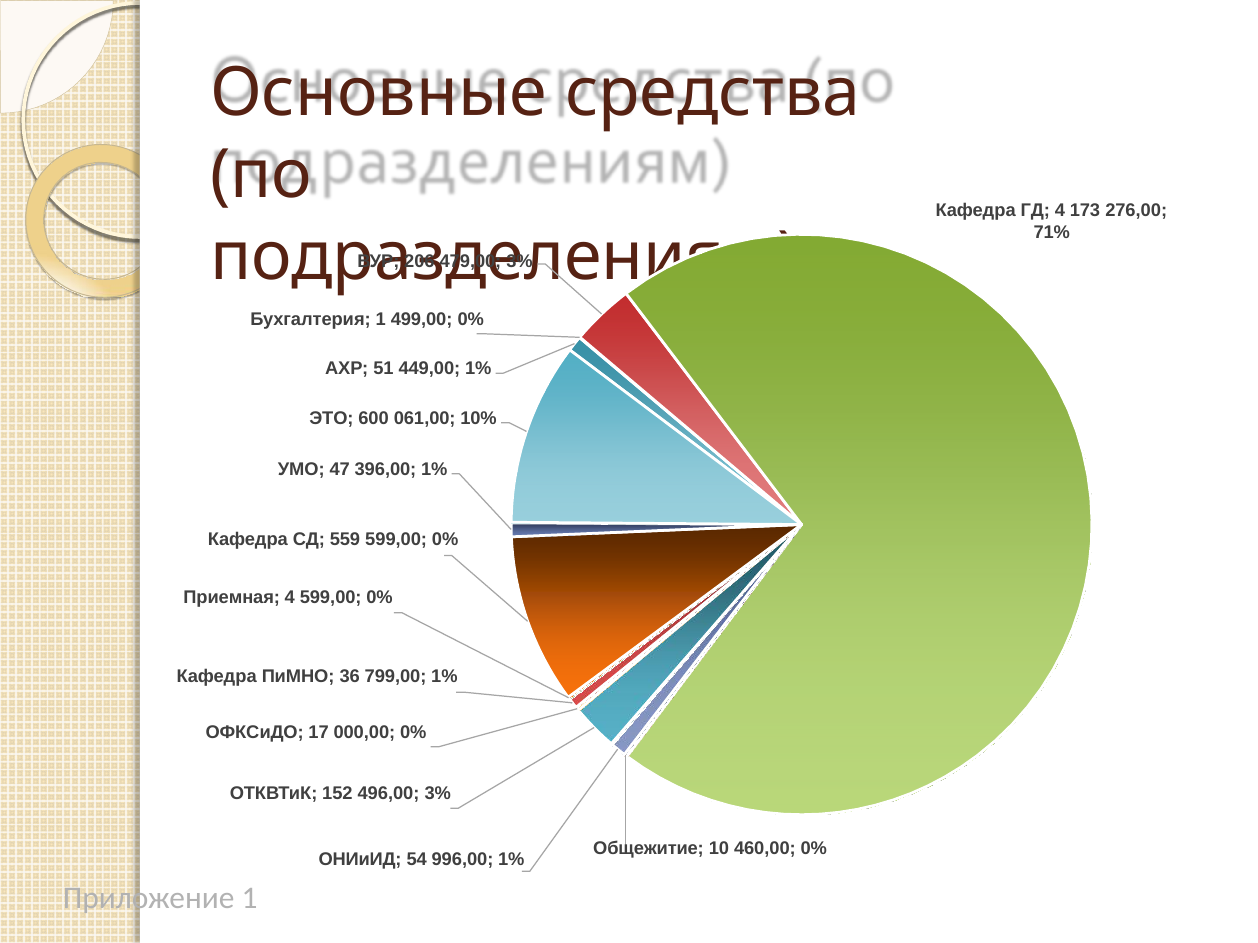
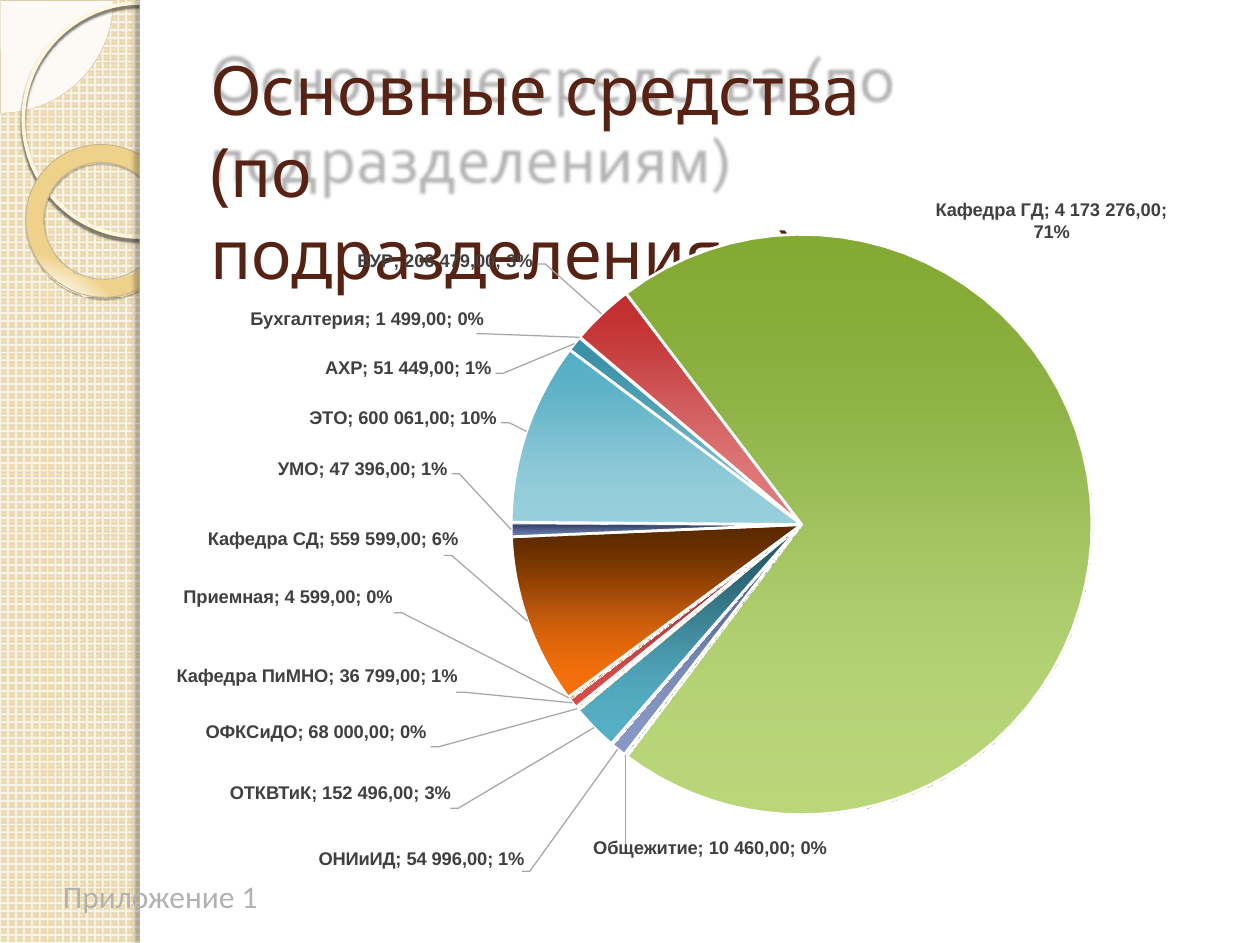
559 599,00 0%: 0% -> 6%
17: 17 -> 68
